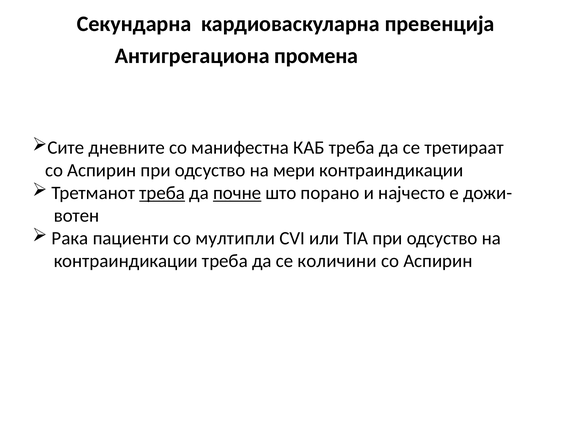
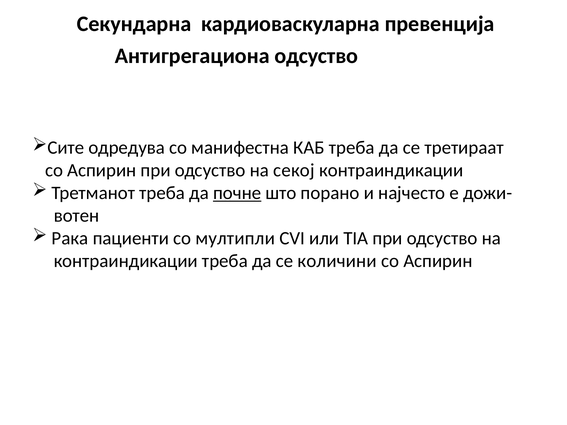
Антигрегациона промена: промена -> одсуство
дневните: дневните -> одредува
мери: мери -> секоj
треба at (162, 193) underline: present -> none
